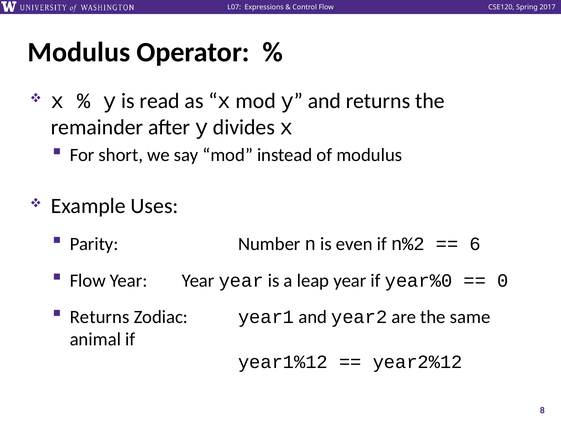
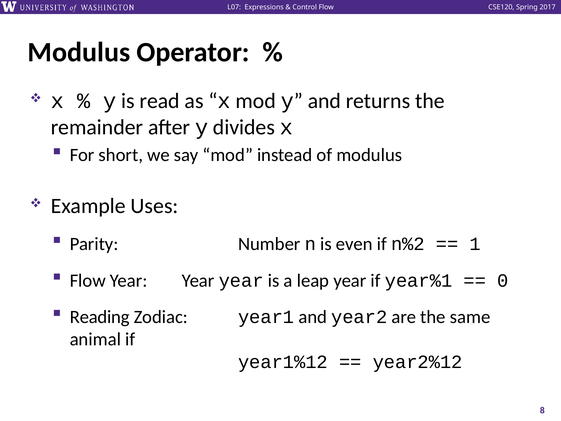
6: 6 -> 1
year%0: year%0 -> year%1
Returns at (100, 317): Returns -> Reading
